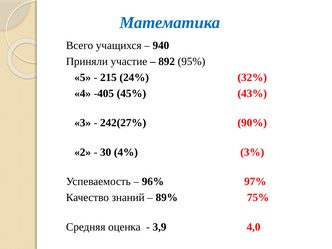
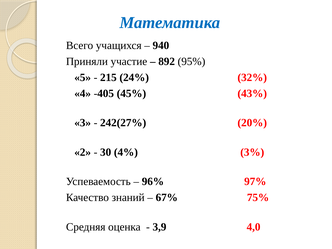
90%: 90% -> 20%
89%: 89% -> 67%
